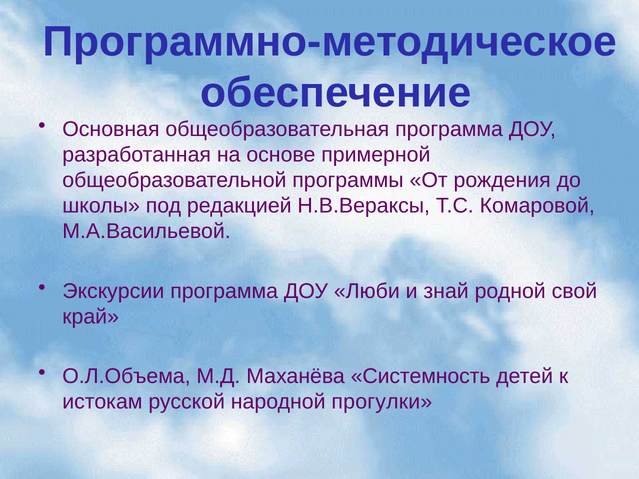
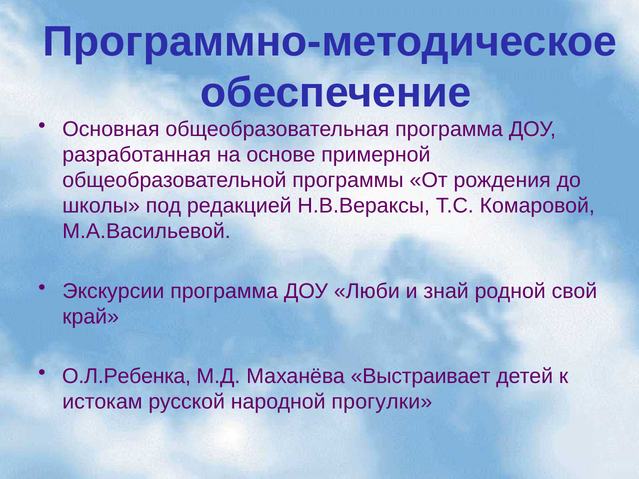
О.Л.Объема: О.Л.Объема -> О.Л.Ребенка
Системность: Системность -> Выстраивает
